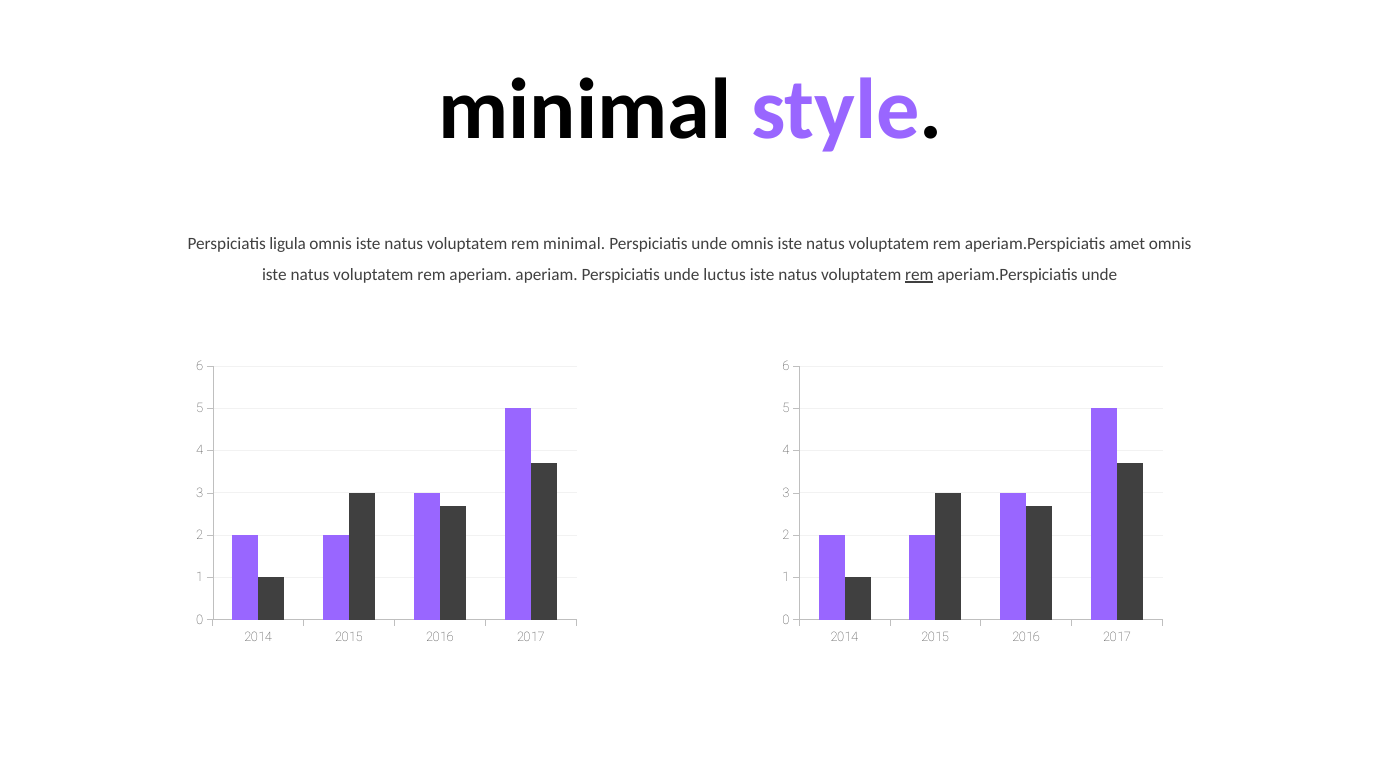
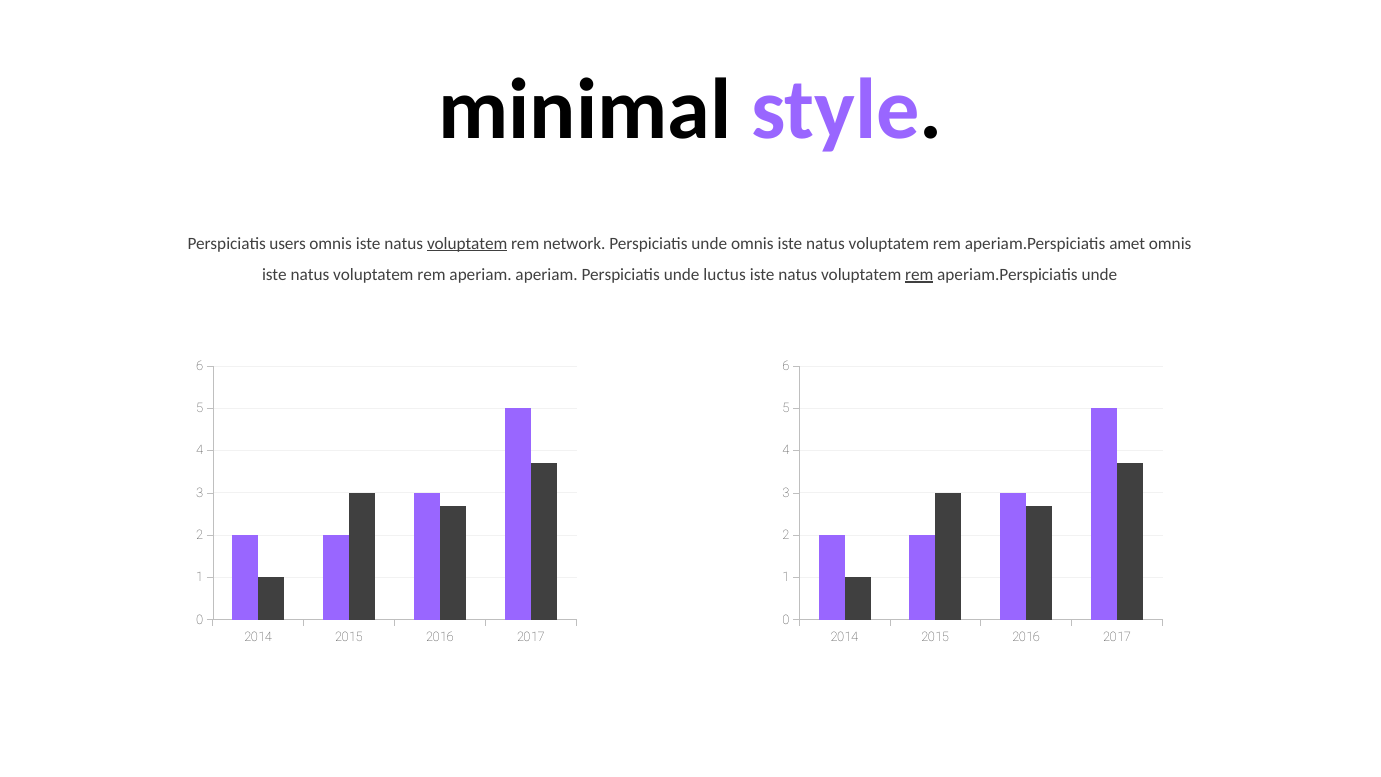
ligula: ligula -> users
voluptatem at (467, 243) underline: none -> present
rem minimal: minimal -> network
